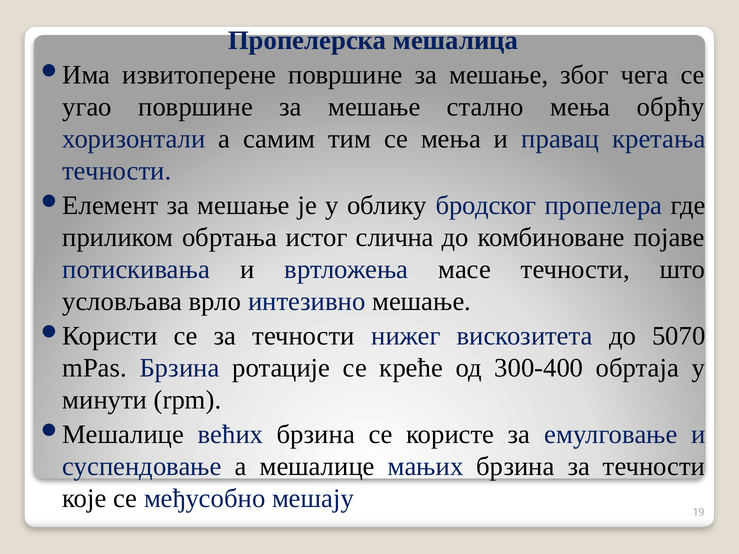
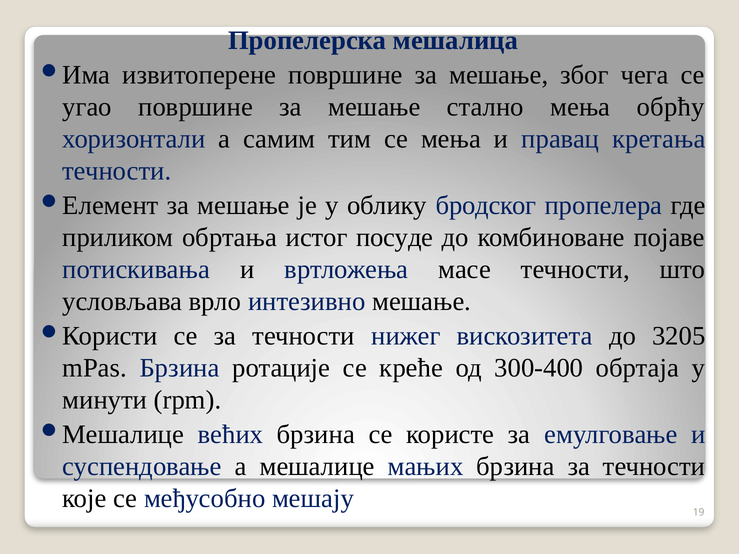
слична: слична -> посуде
5070: 5070 -> 3205
